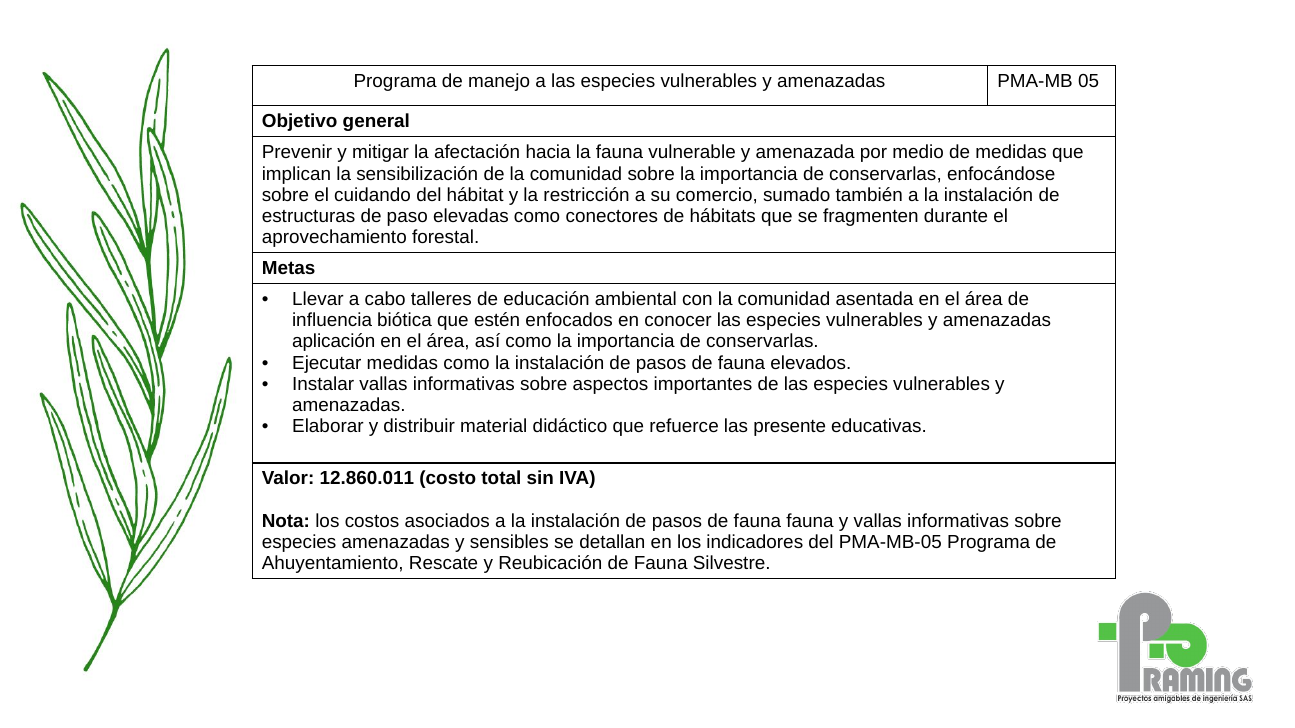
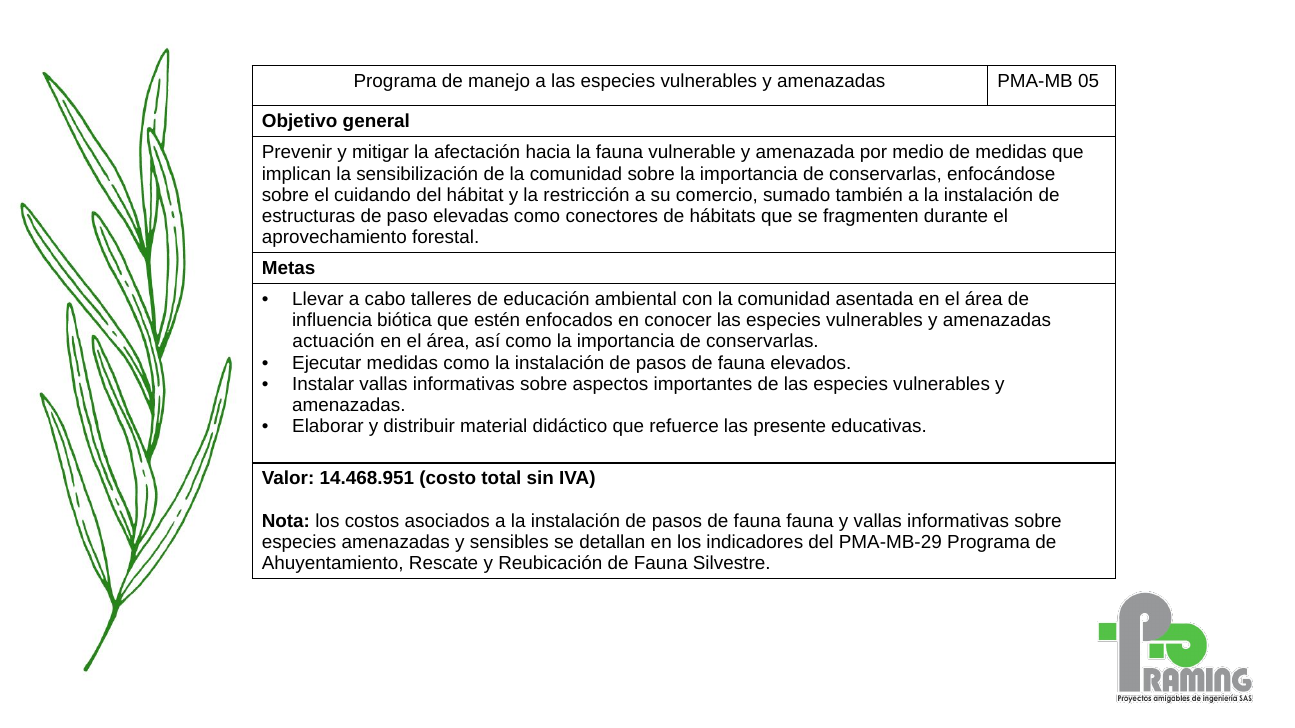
aplicación: aplicación -> actuación
12.860.011: 12.860.011 -> 14.468.951
PMA-MB-05: PMA-MB-05 -> PMA-MB-29
